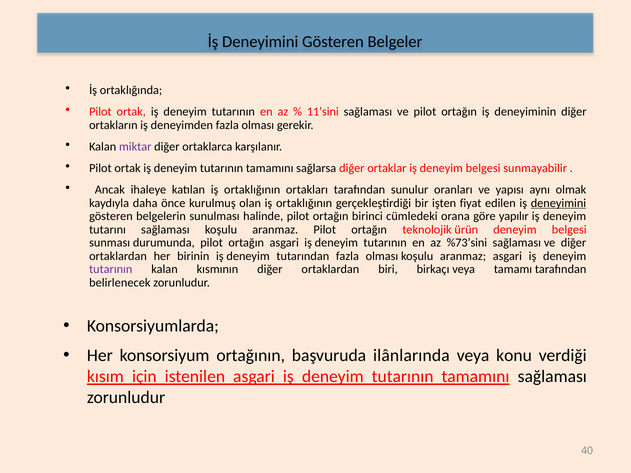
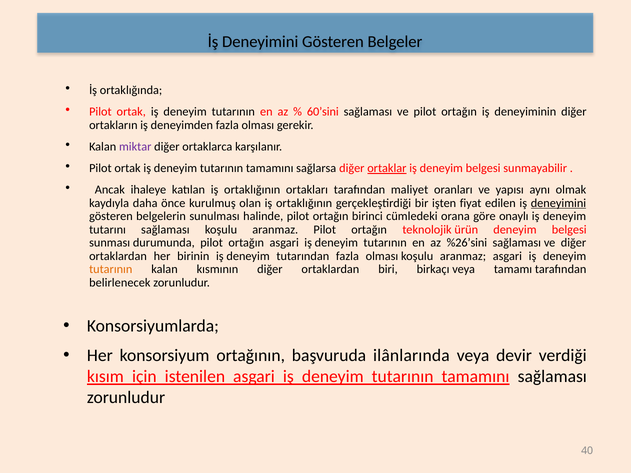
11’sini: 11’sini -> 60’sini
ortaklar underline: none -> present
sunulur: sunulur -> maliyet
yapılır: yapılır -> onaylı
%73’sini: %73’sini -> %26’sini
tutarının at (111, 269) colour: purple -> orange
konu: konu -> devir
